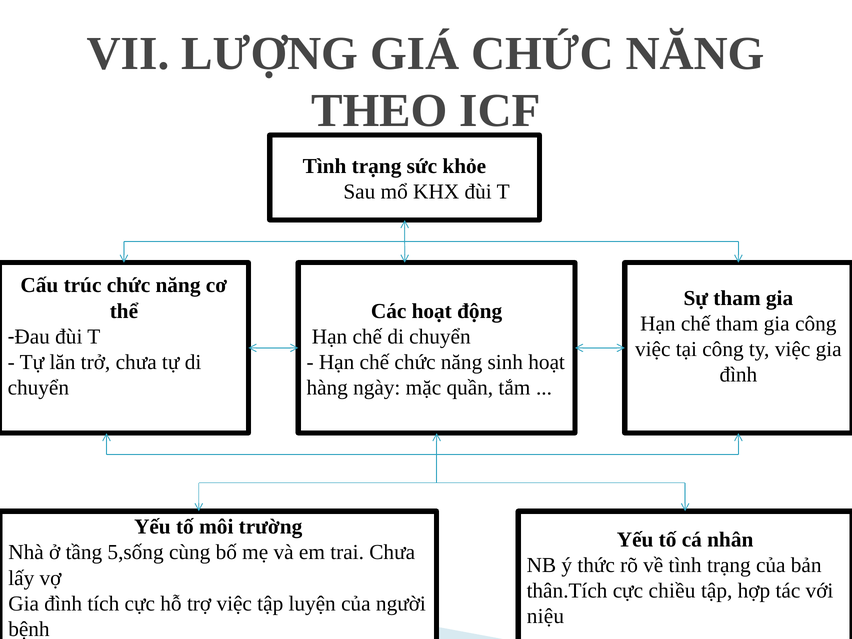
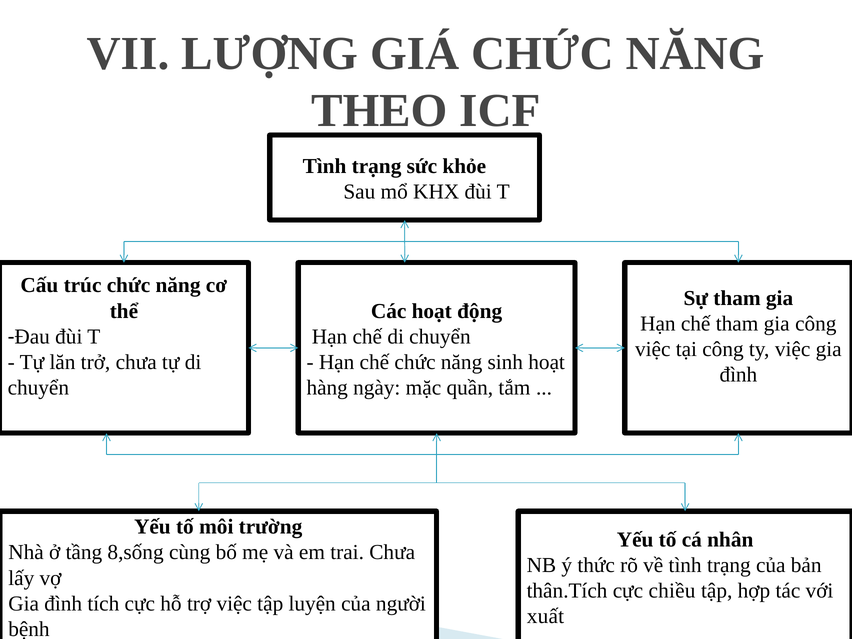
5,sống: 5,sống -> 8,sống
niệu: niệu -> xuất
